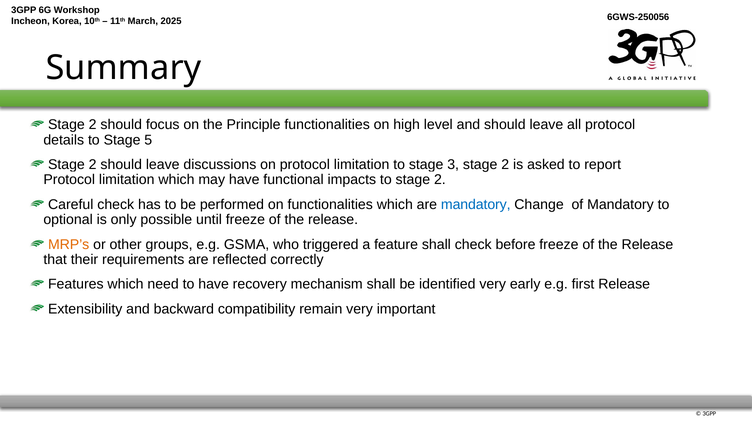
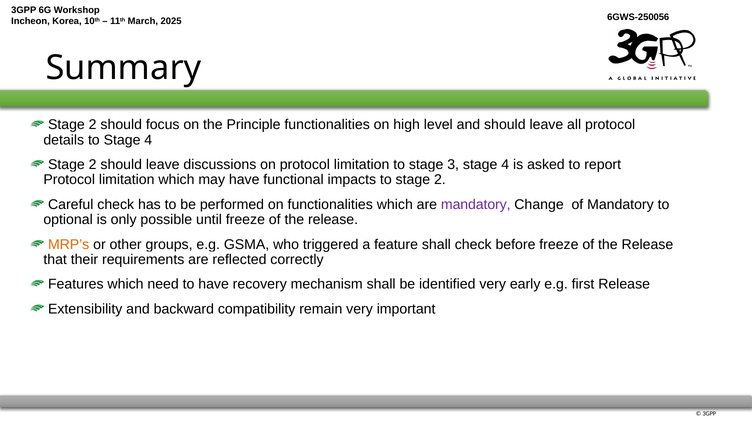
to Stage 5: 5 -> 4
3 stage 2: 2 -> 4
mandatory at (476, 204) colour: blue -> purple
